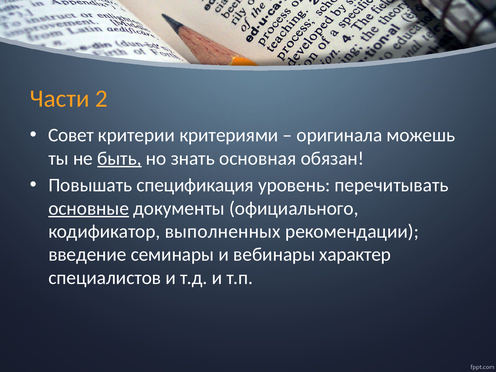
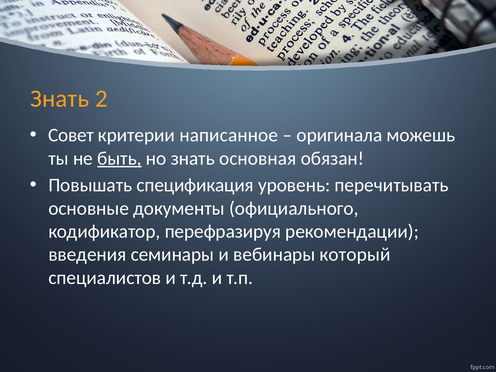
Части at (60, 99): Части -> Знать
критериями: критериями -> написанное
основные underline: present -> none
выполненных: выполненных -> перефразируя
введение: введение -> введения
характер: характер -> который
